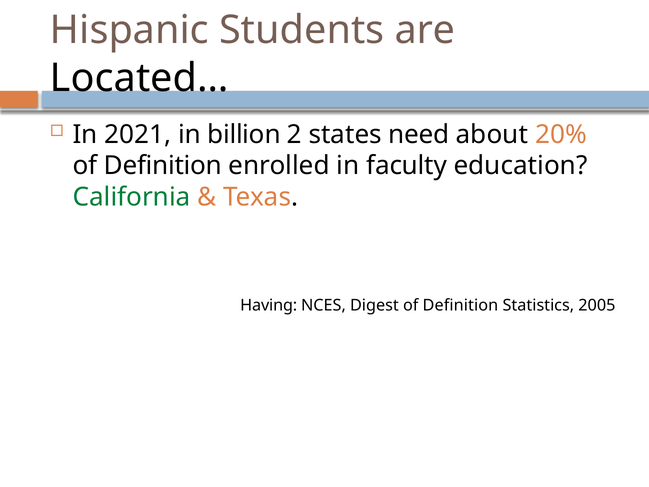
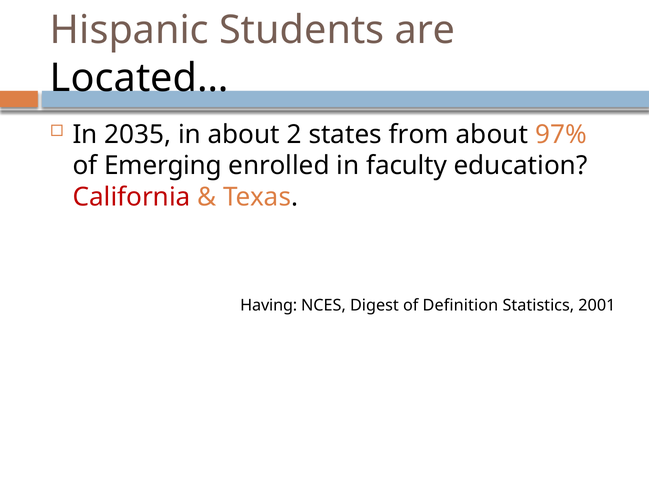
2021: 2021 -> 2035
in billion: billion -> about
need: need -> from
20%: 20% -> 97%
Definition at (163, 166): Definition -> Emerging
California colour: green -> red
2005: 2005 -> 2001
